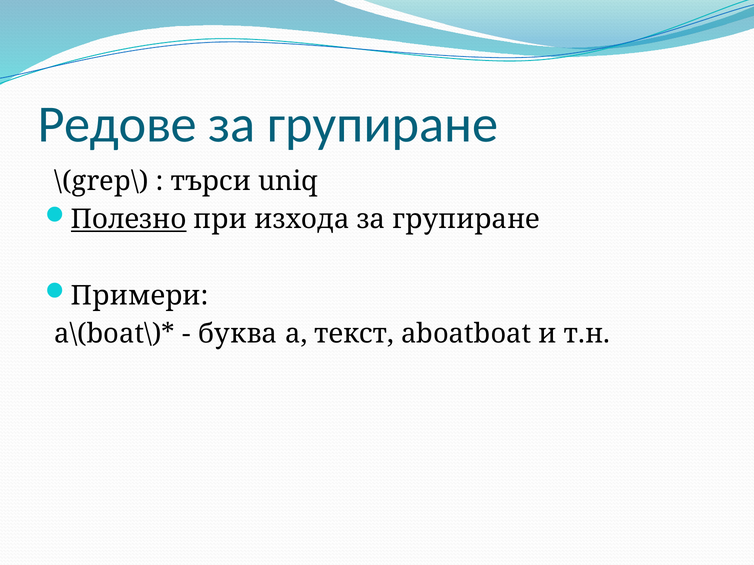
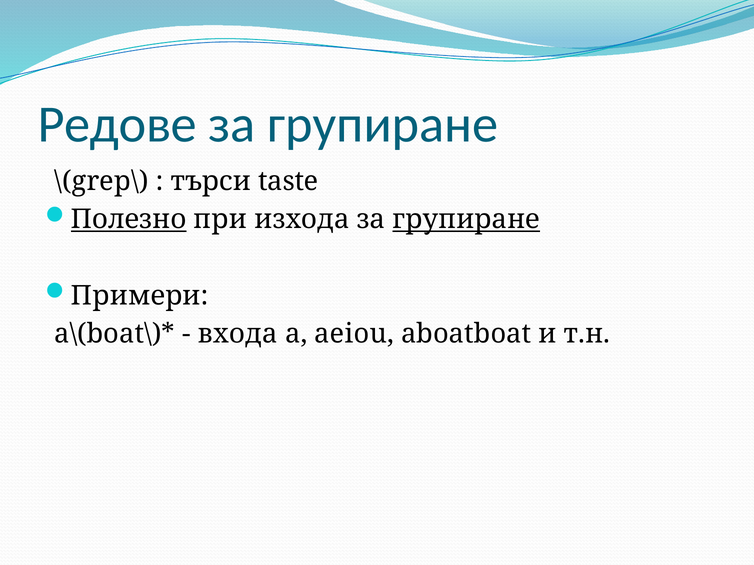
uniq: uniq -> taste
групиране at (466, 220) underline: none -> present
буква: буква -> входа
текст: текст -> aeiou
